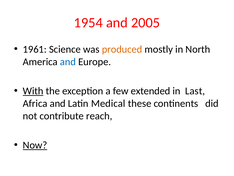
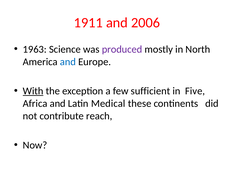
1954: 1954 -> 1911
2005: 2005 -> 2006
1961: 1961 -> 1963
produced colour: orange -> purple
extended: extended -> sufficient
Last: Last -> Five
Now underline: present -> none
